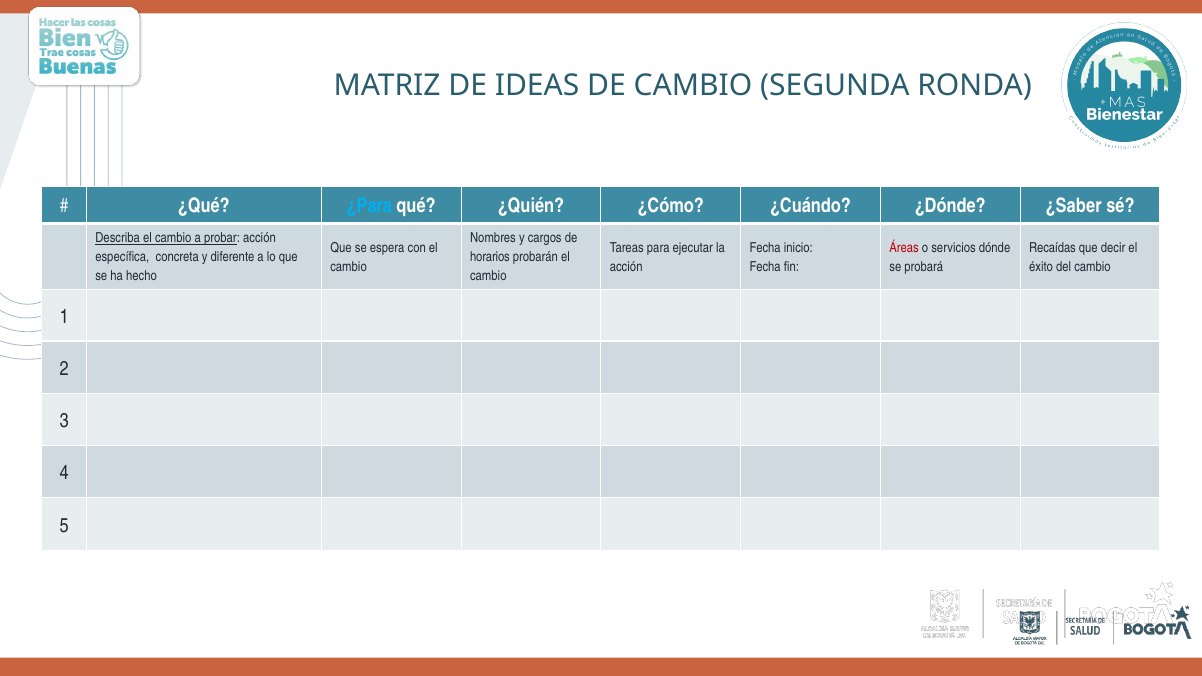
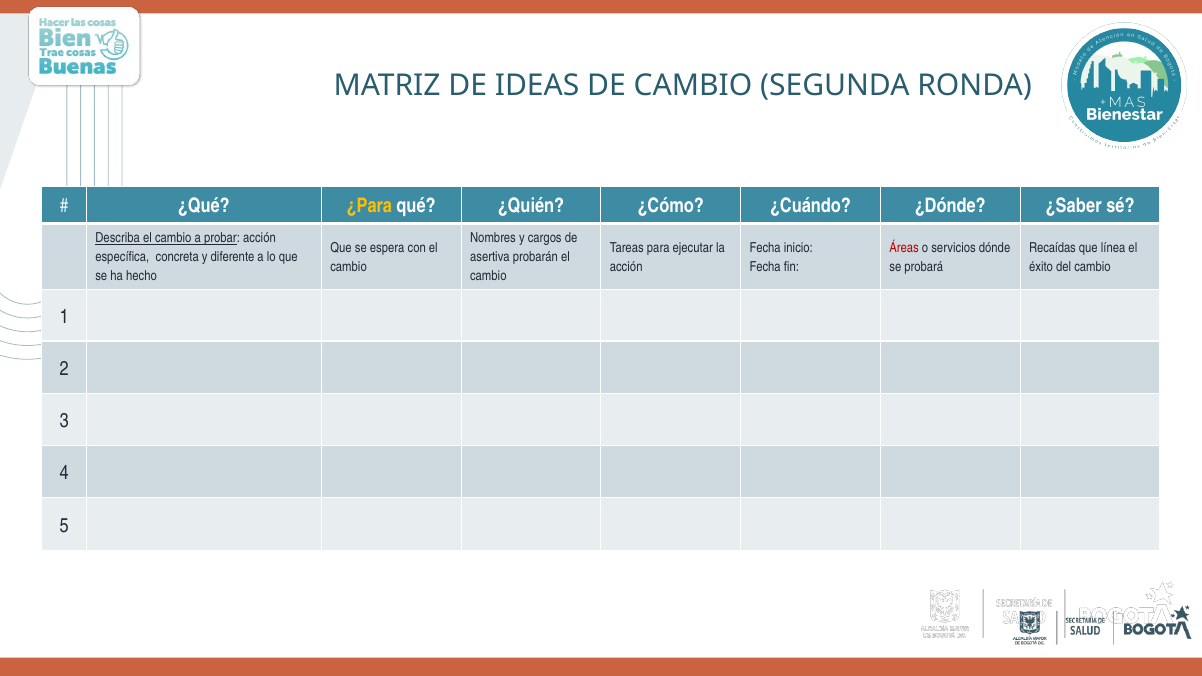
¿Para colour: light blue -> yellow
decir: decir -> línea
horarios: horarios -> asertiva
